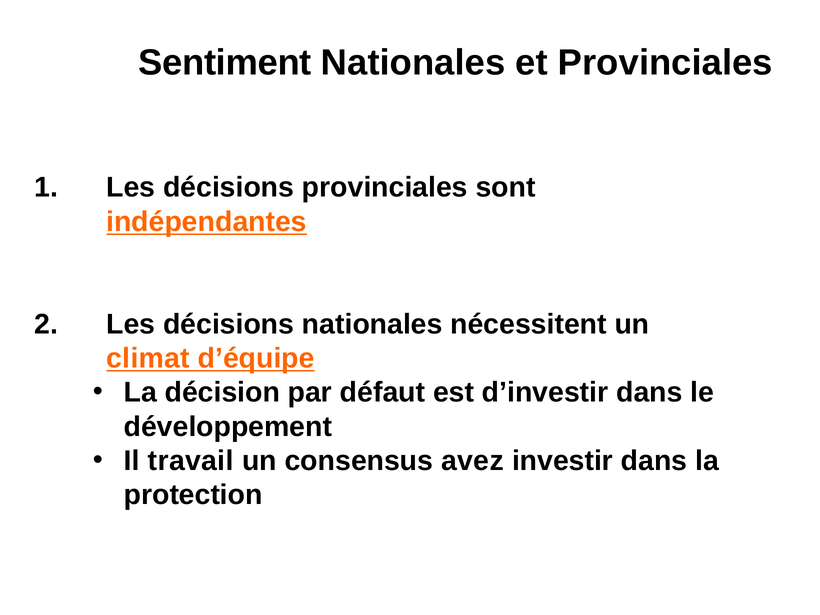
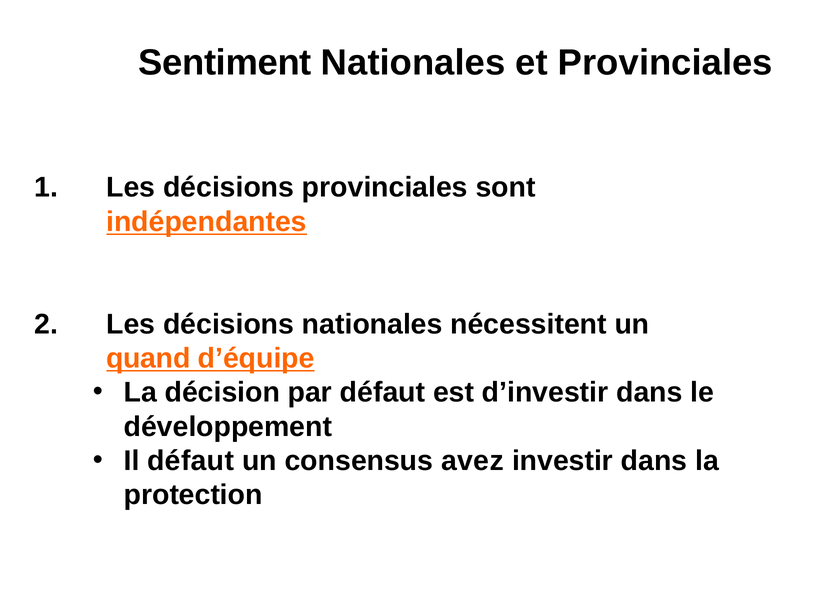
climat: climat -> quand
Il travail: travail -> défaut
